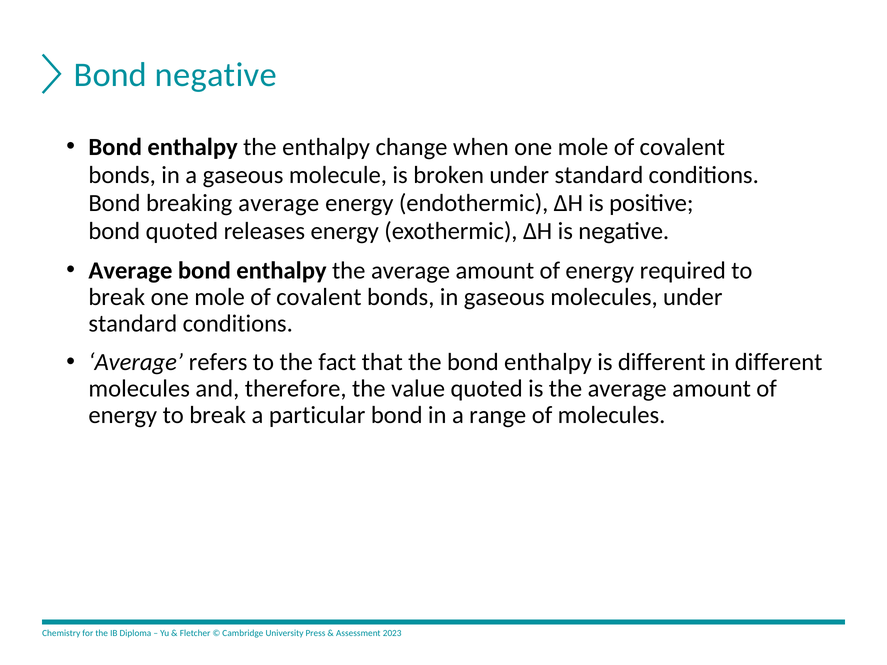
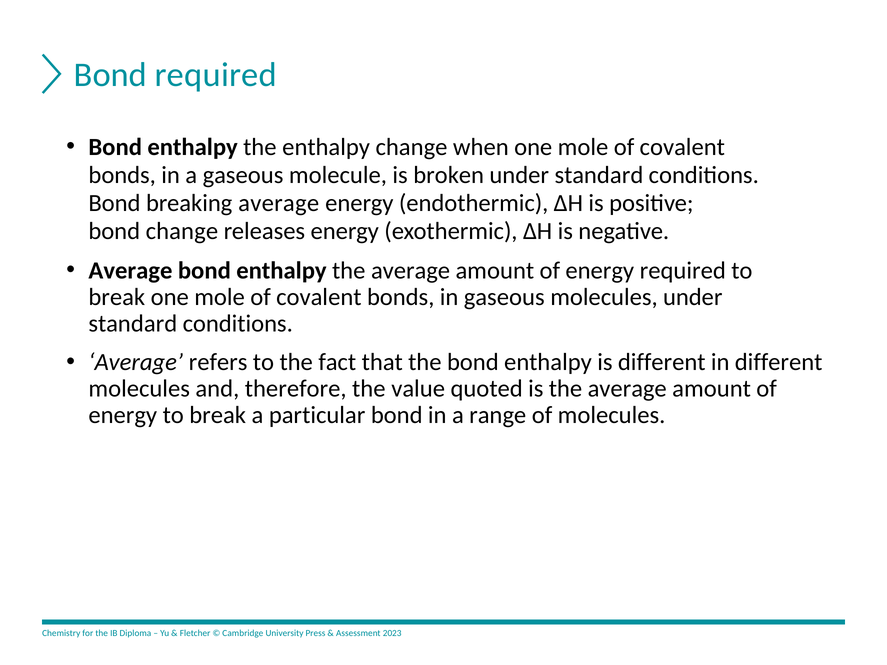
Bond negative: negative -> required
bond quoted: quoted -> change
